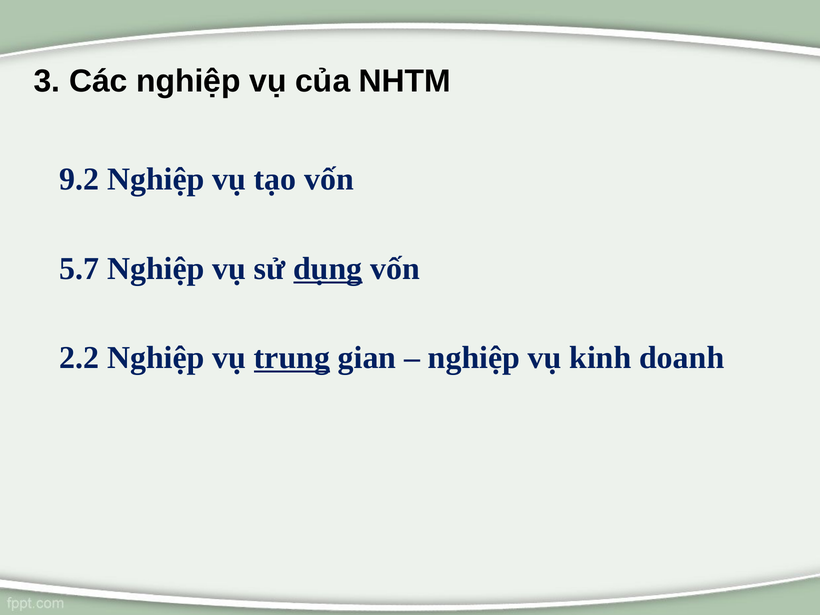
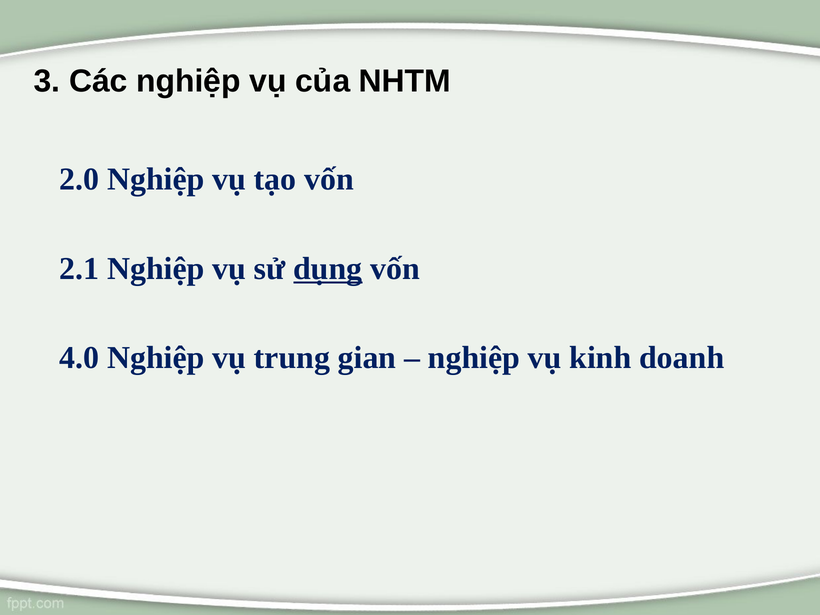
9.2: 9.2 -> 2.0
5.7: 5.7 -> 2.1
2.2: 2.2 -> 4.0
trung underline: present -> none
